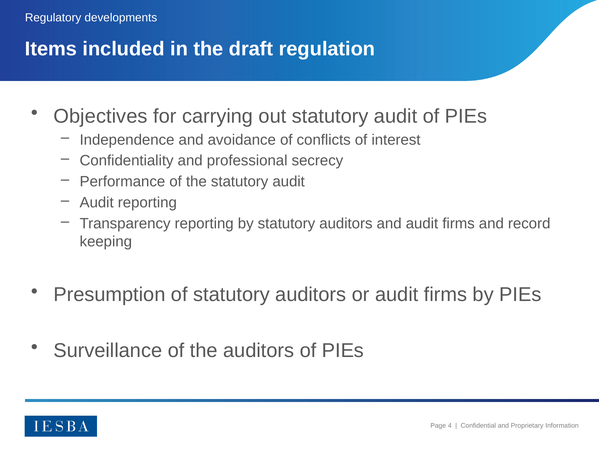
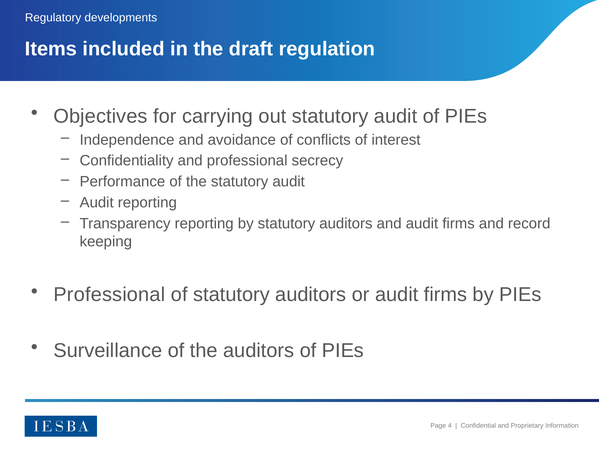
Presumption at (109, 295): Presumption -> Professional
